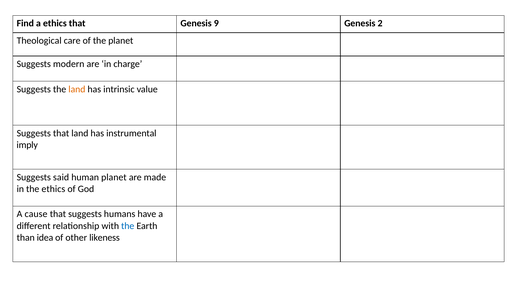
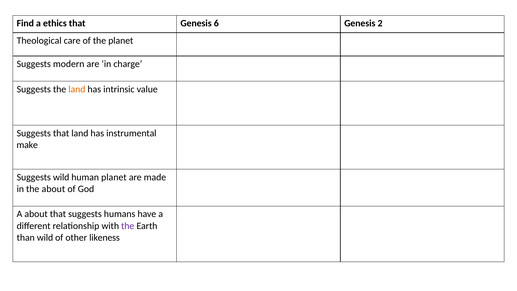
9: 9 -> 6
imply: imply -> make
Suggests said: said -> wild
the ethics: ethics -> about
A cause: cause -> about
the at (128, 226) colour: blue -> purple
than idea: idea -> wild
